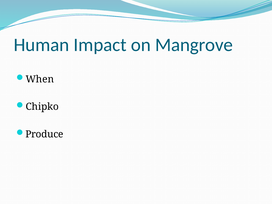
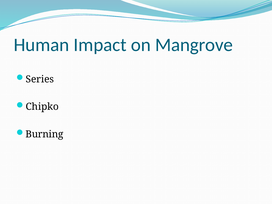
When: When -> Series
Produce: Produce -> Burning
